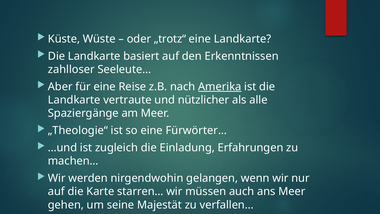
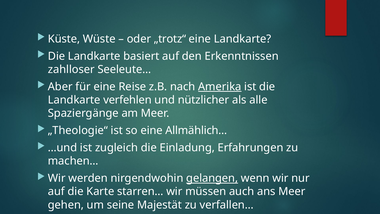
vertraute: vertraute -> verfehlen
Fürwörter…: Fürwörter… -> Allmählich…
gelangen underline: none -> present
